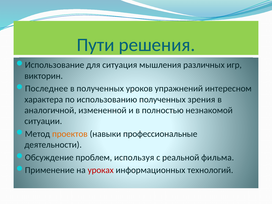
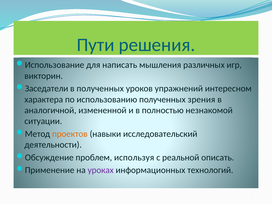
ситуация: ситуация -> написать
Последнее: Последнее -> Заседатели
профессиональные: профессиональные -> исследовательский
фильма: фильма -> описать
уроках colour: red -> purple
